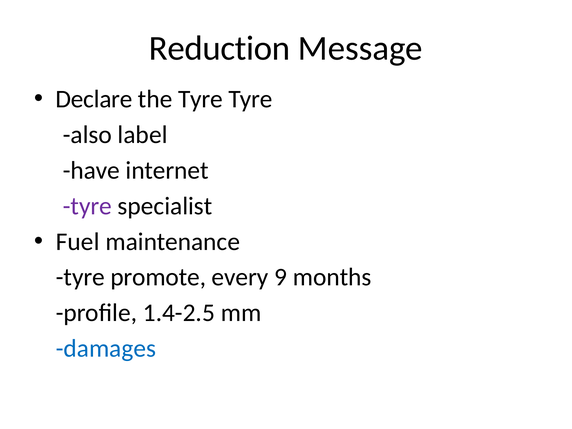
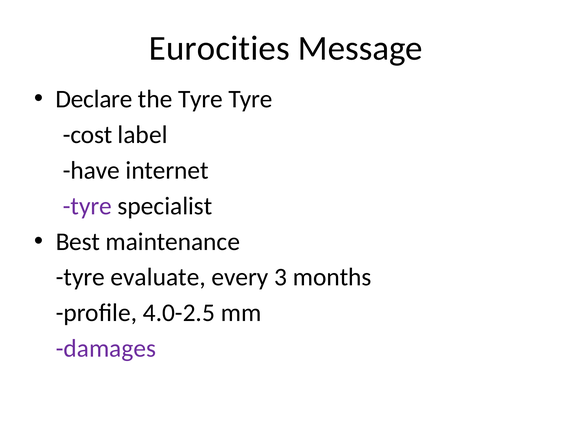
Reduction: Reduction -> Eurocities
also: also -> cost
Fuel: Fuel -> Best
promote: promote -> evaluate
9: 9 -> 3
1.4-2.5: 1.4-2.5 -> 4.0-2.5
damages colour: blue -> purple
